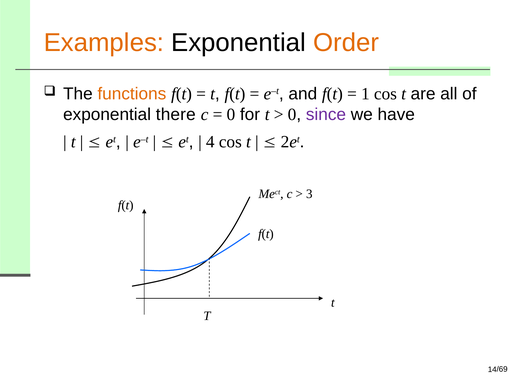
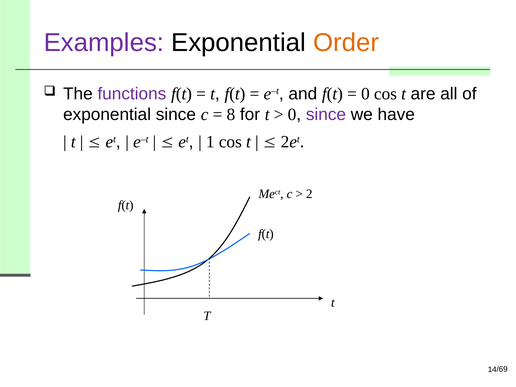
Examples colour: orange -> purple
functions colour: orange -> purple
1 at (365, 94): 1 -> 0
exponential there: there -> since
0 at (231, 114): 0 -> 8
4: 4 -> 1
3: 3 -> 2
